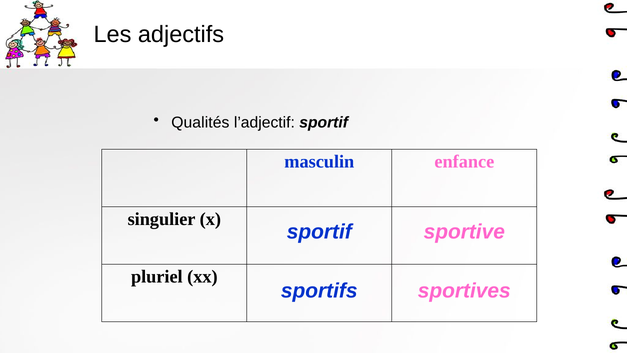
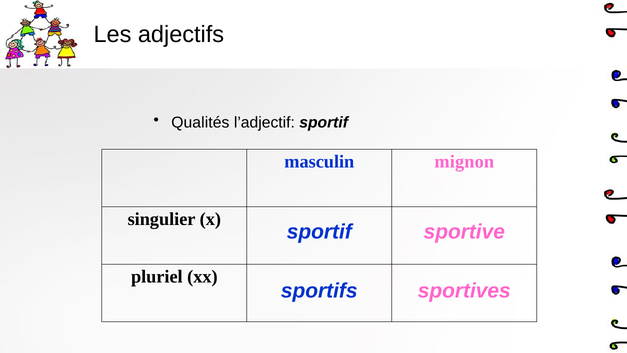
enfance: enfance -> mignon
